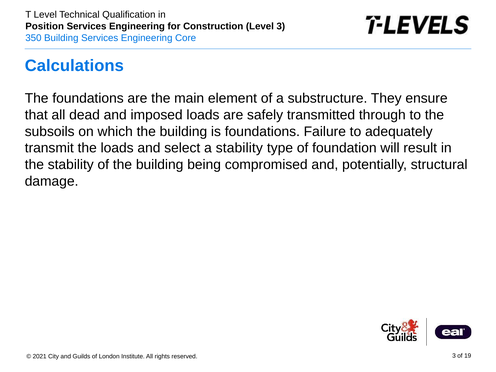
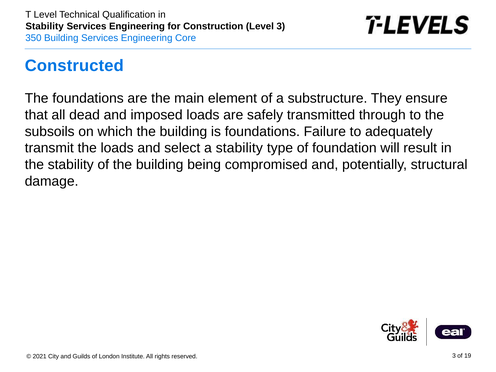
Position at (45, 26): Position -> Stability
Calculations: Calculations -> Constructed
